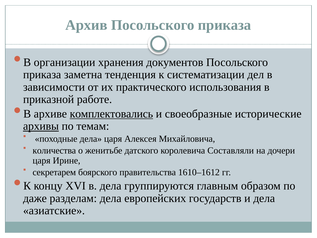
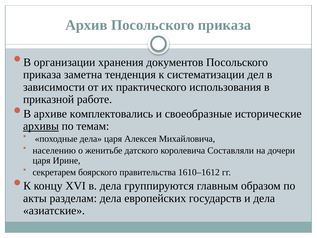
комплектовались underline: present -> none
количества: количества -> населению
даже: даже -> акты
